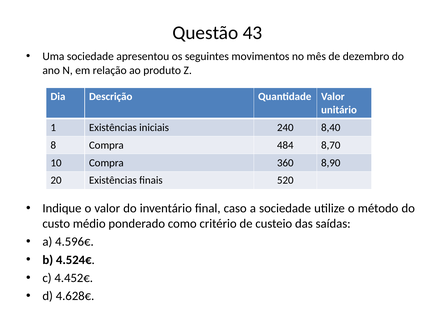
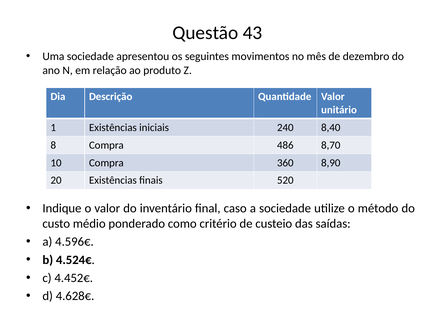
484: 484 -> 486
